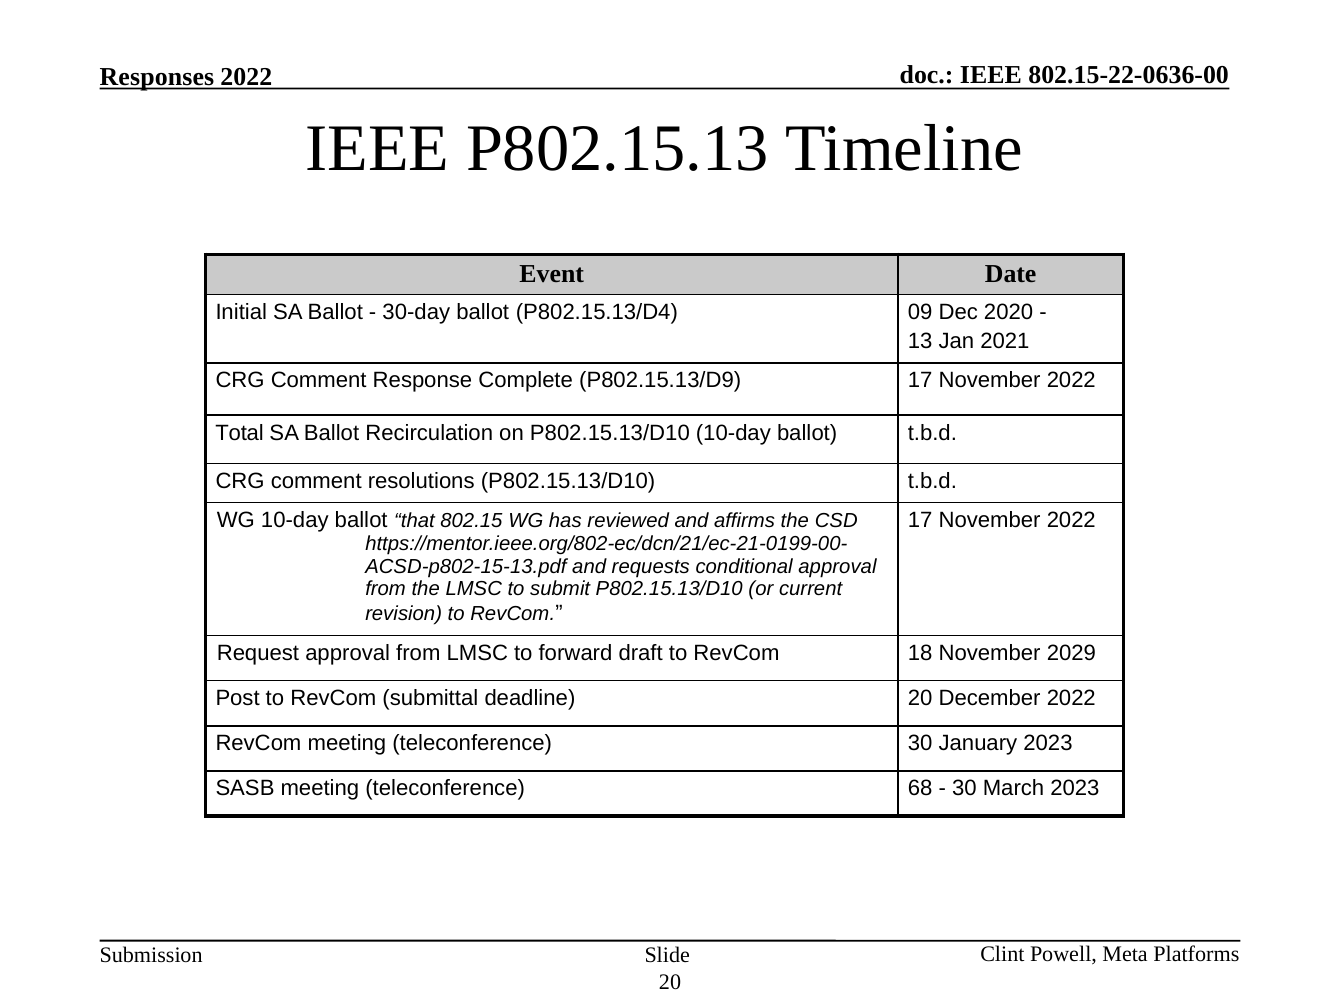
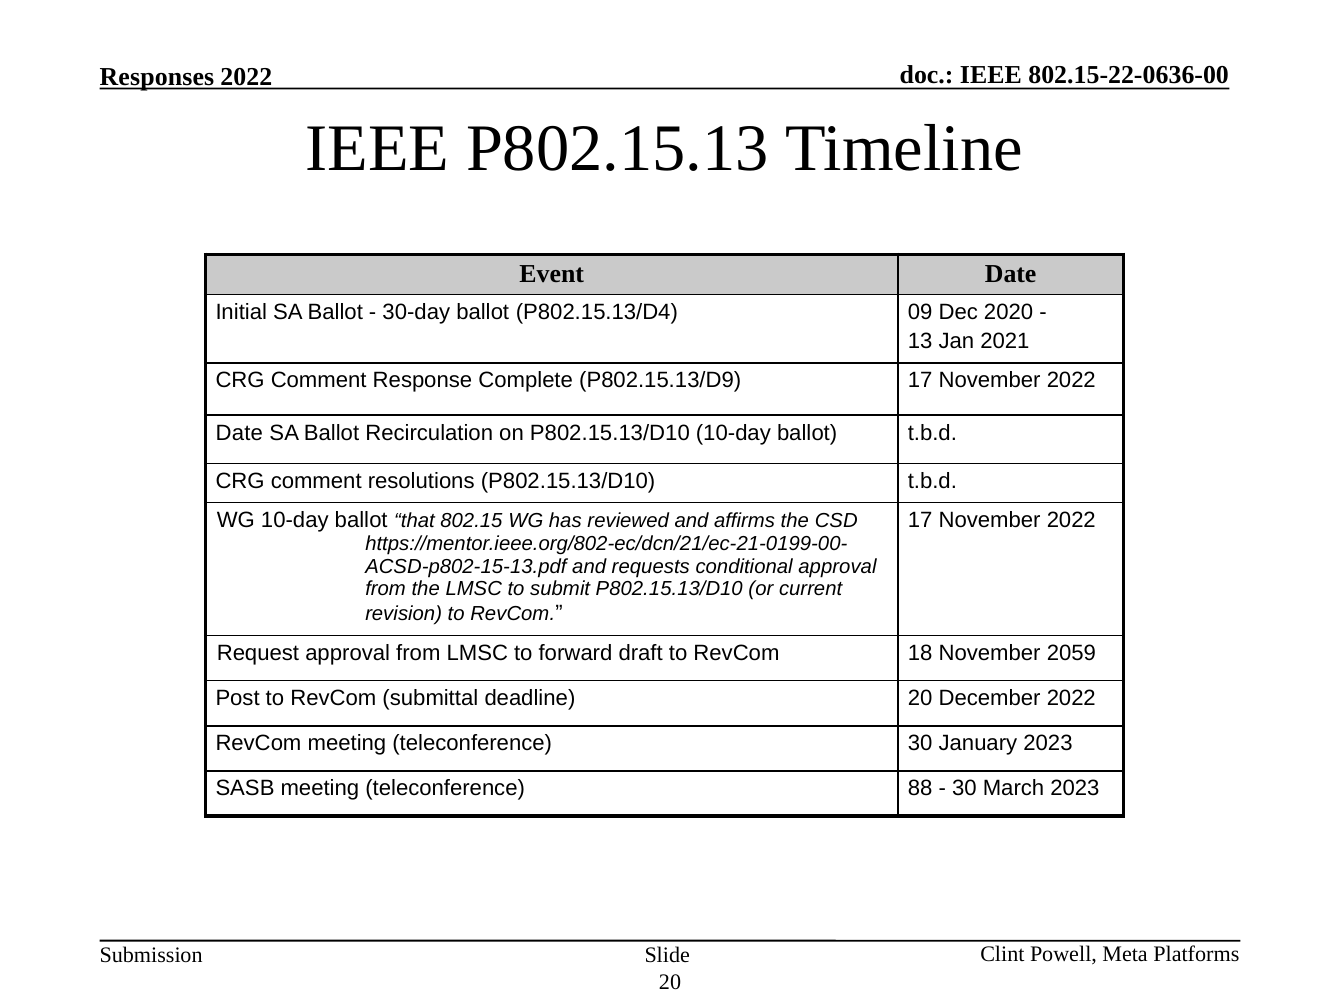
Total at (240, 433): Total -> Date
2029: 2029 -> 2059
68: 68 -> 88
